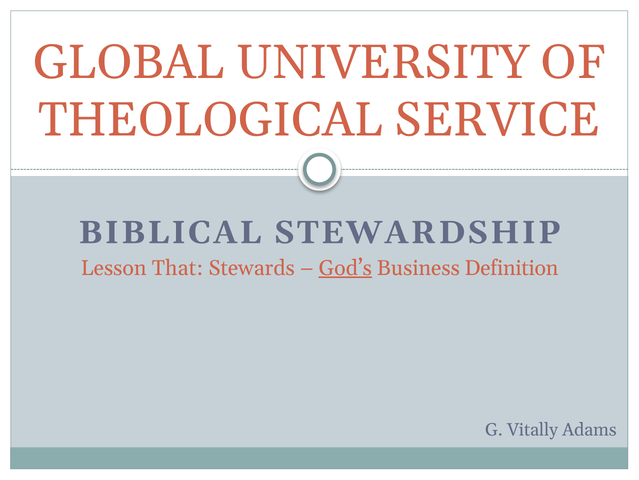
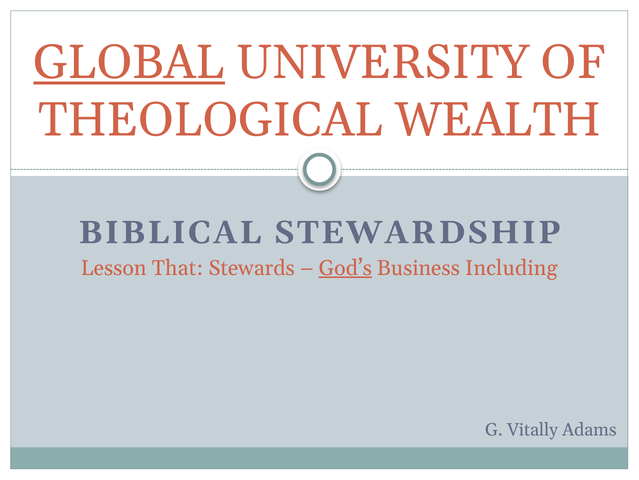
GLOBAL underline: none -> present
SERVICE: SERVICE -> WEALTH
Definition: Definition -> Including
